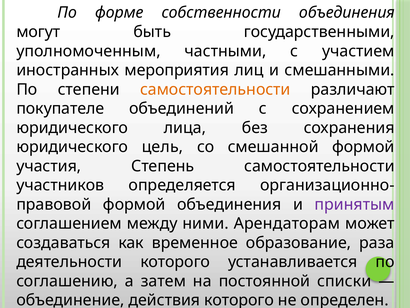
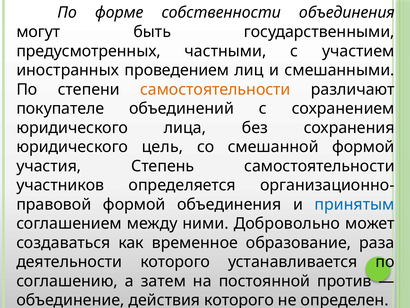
уполномоченным: уполномоченным -> предусмотренных
мероприятия: мероприятия -> проведением
принятым colour: purple -> blue
Арендаторам: Арендаторам -> Добровольно
списки: списки -> против
